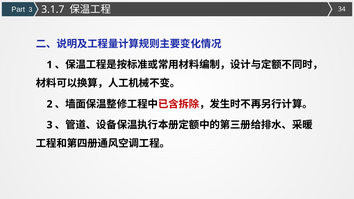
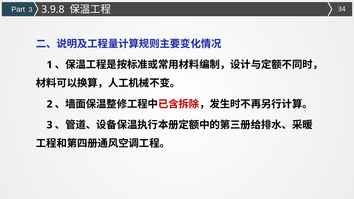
3.1.7: 3.1.7 -> 3.9.8
